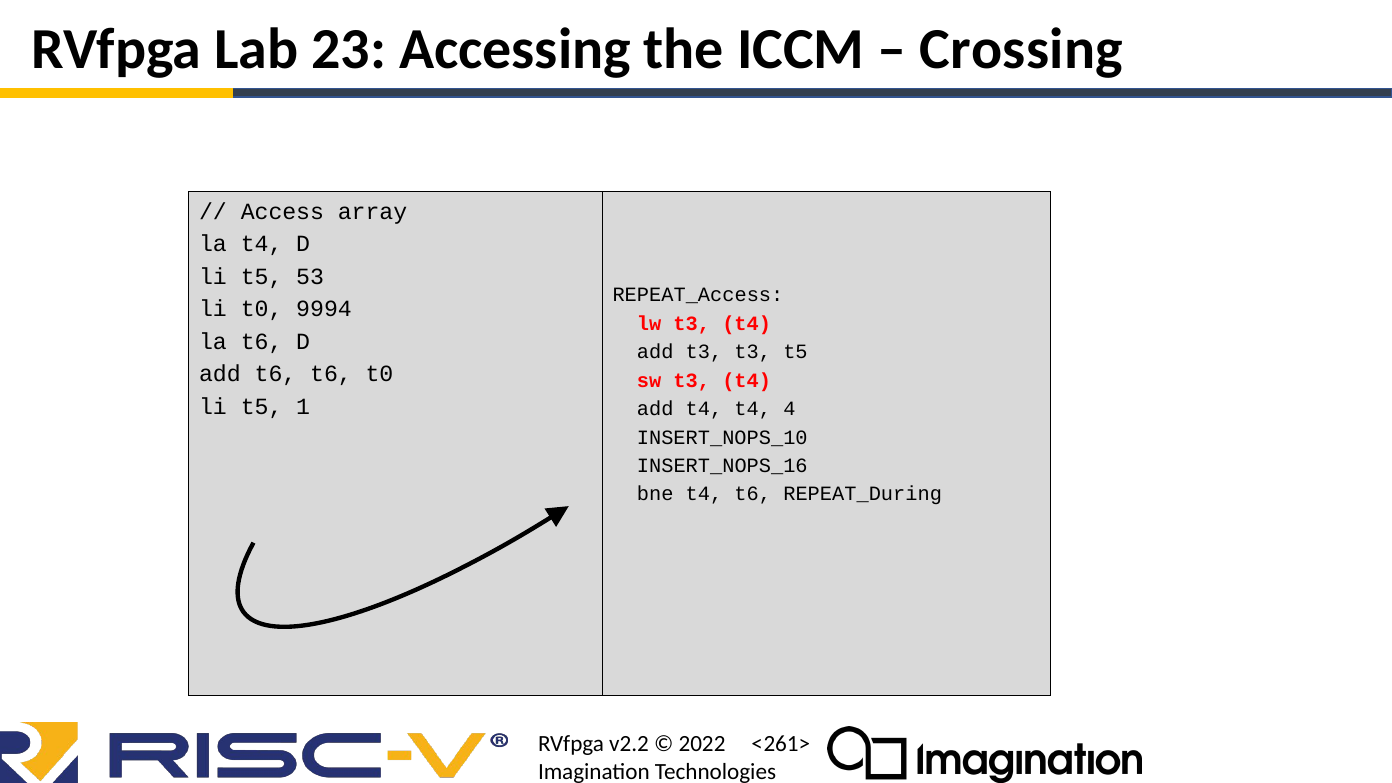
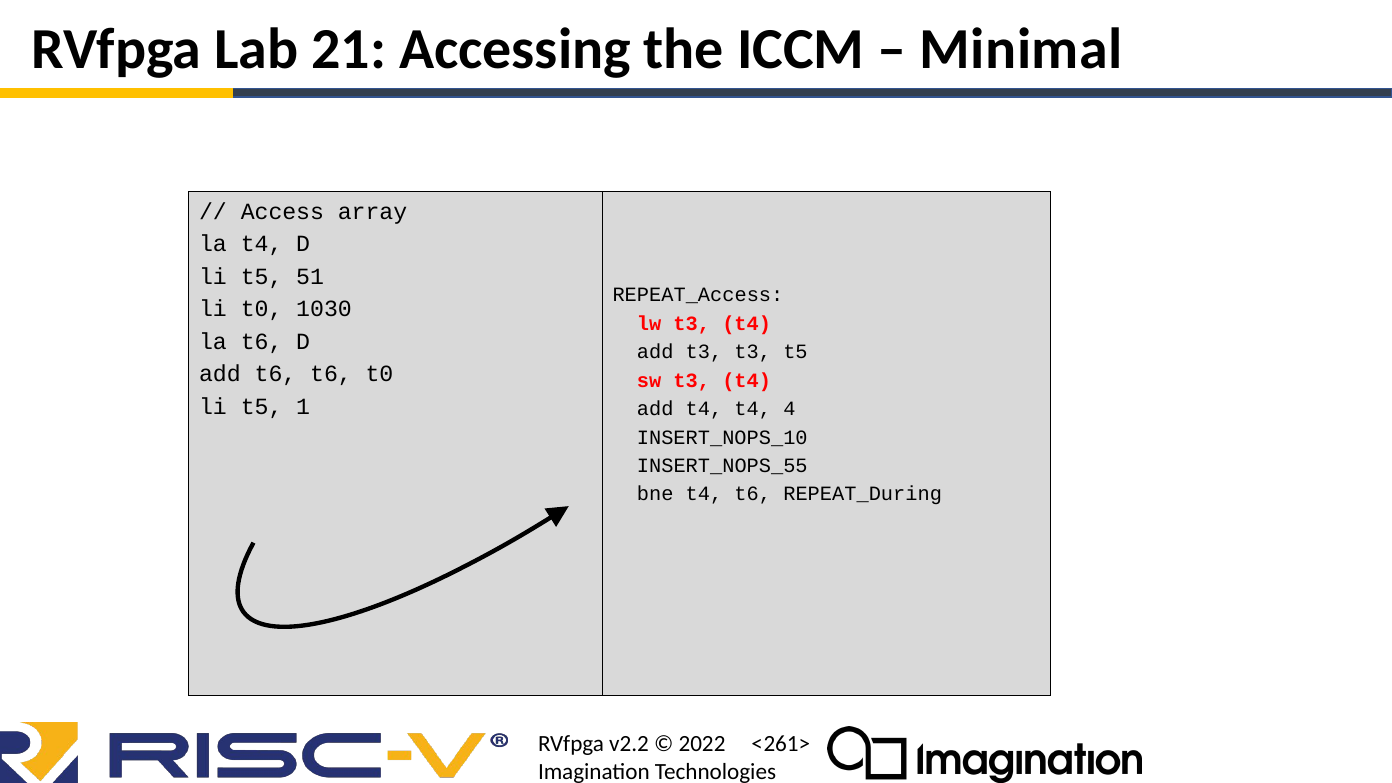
23: 23 -> 21
Crossing: Crossing -> Minimal
53: 53 -> 51
9994: 9994 -> 1030
INSERT_NOPS_16: INSERT_NOPS_16 -> INSERT_NOPS_55
